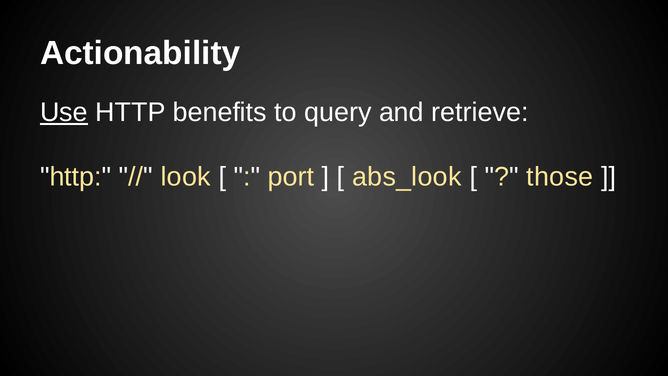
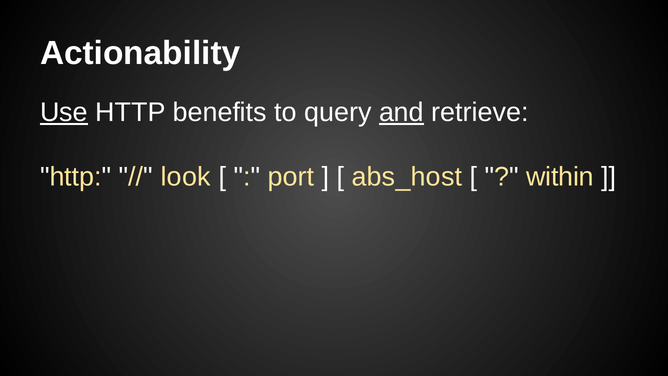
and underline: none -> present
abs_look: abs_look -> abs_host
those: those -> within
